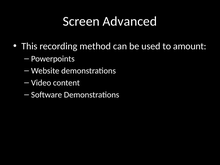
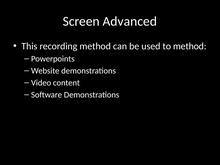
to amount: amount -> method
